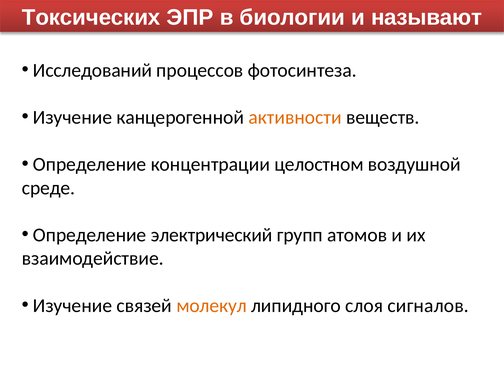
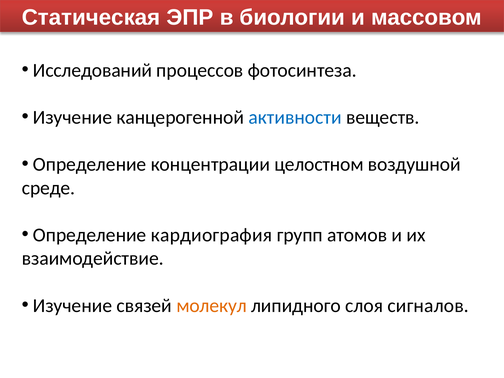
Токсических: Токсических -> Статическая
называют: называют -> массовом
активности colour: orange -> blue
электрический: электрический -> кардиография
